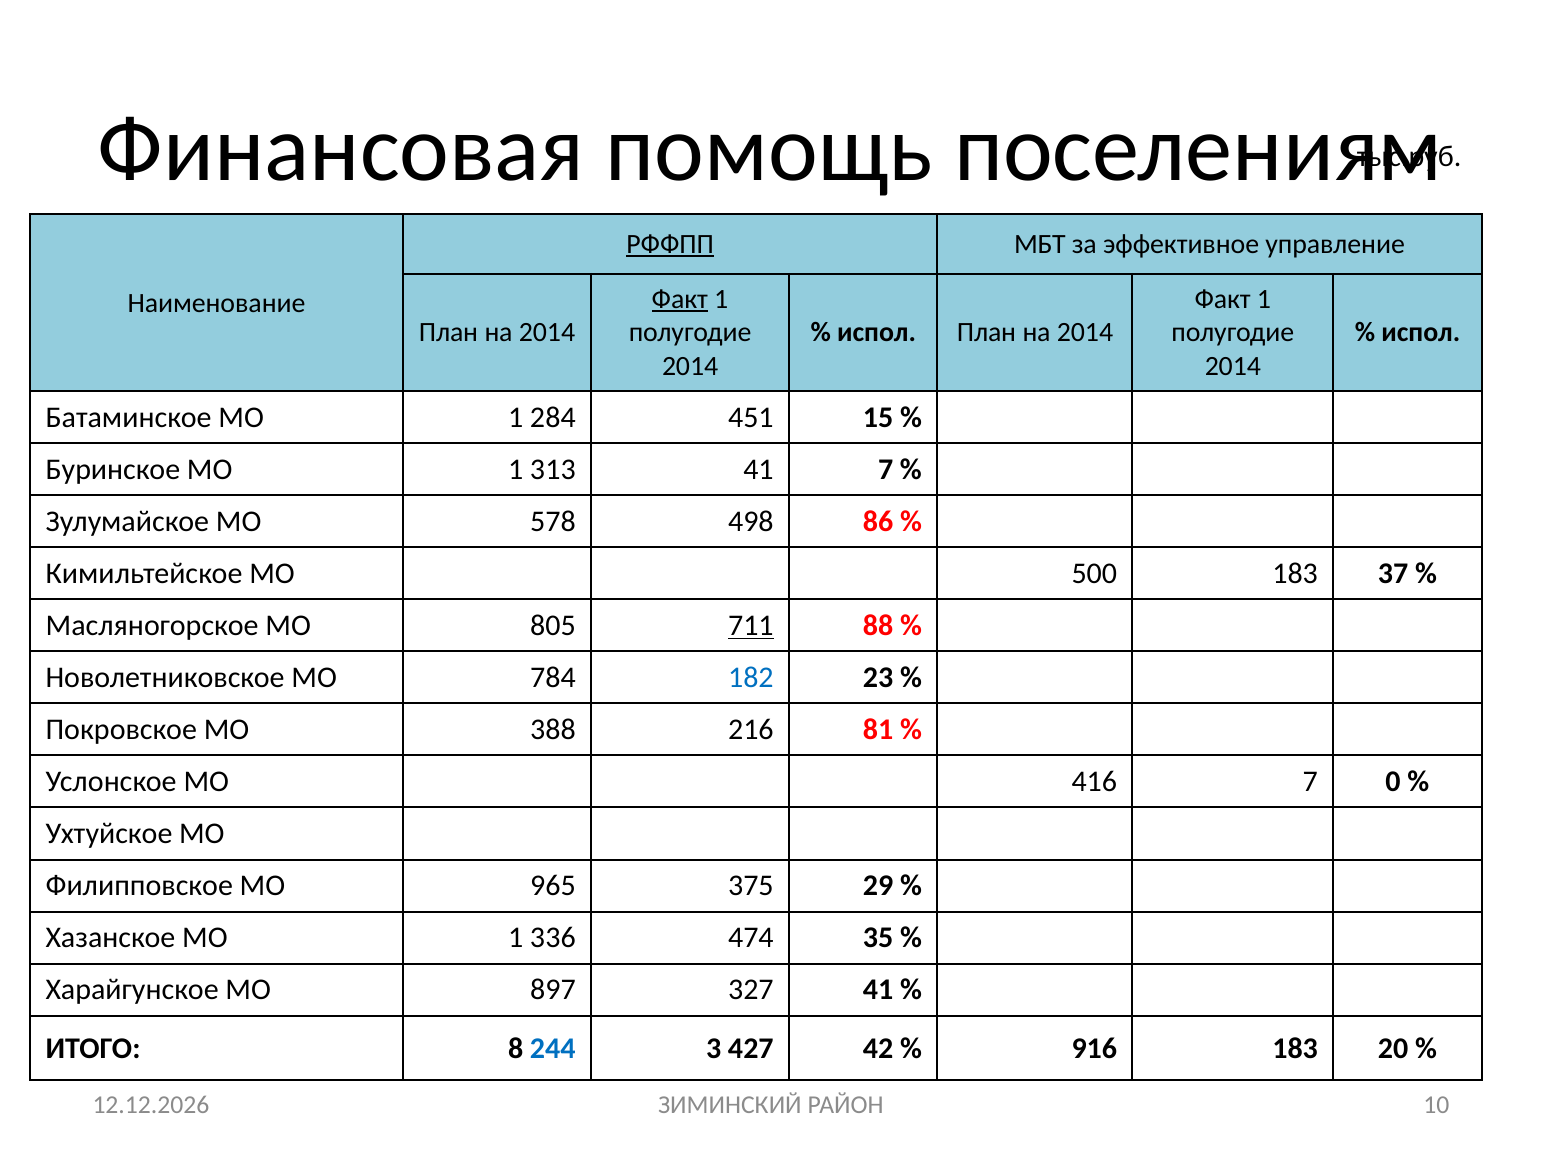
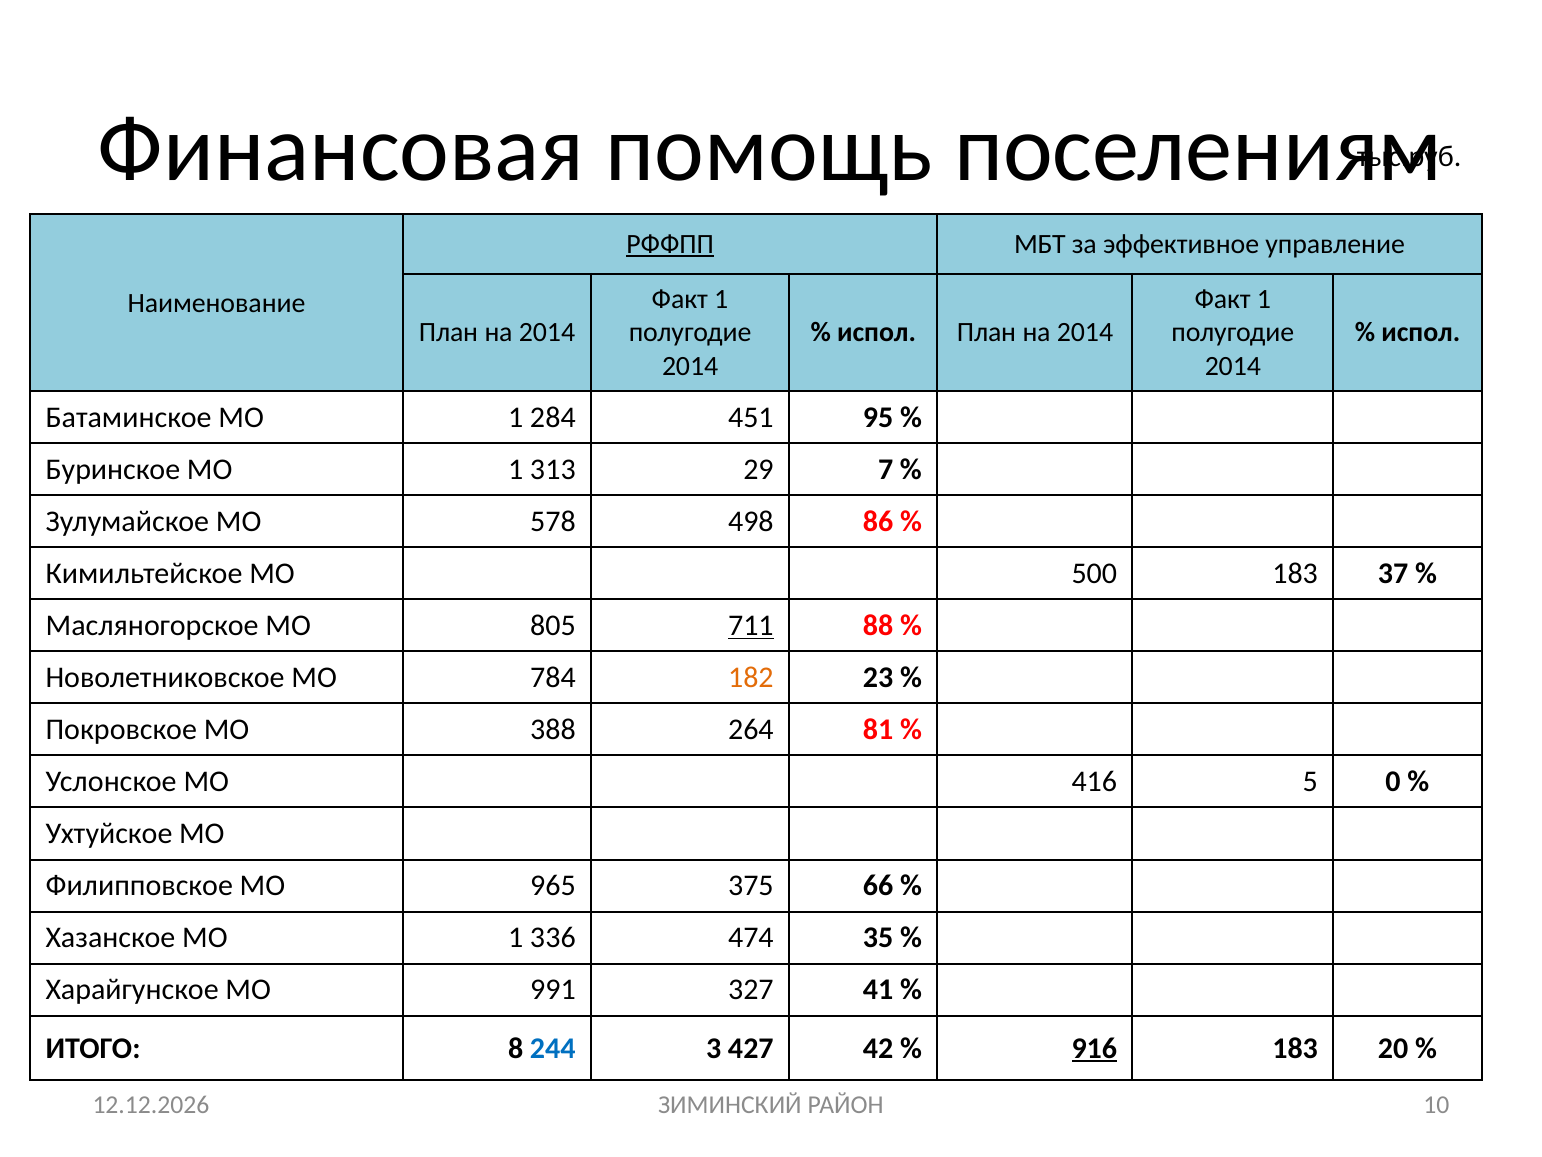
Факт at (680, 299) underline: present -> none
15: 15 -> 95
313 41: 41 -> 29
182 colour: blue -> orange
216: 216 -> 264
416 7: 7 -> 5
29: 29 -> 66
897: 897 -> 991
916 underline: none -> present
